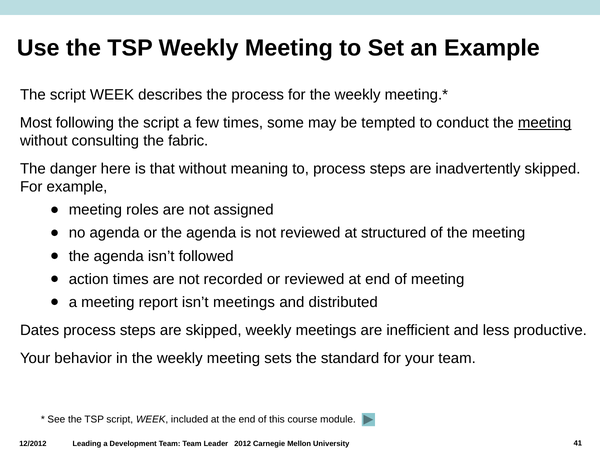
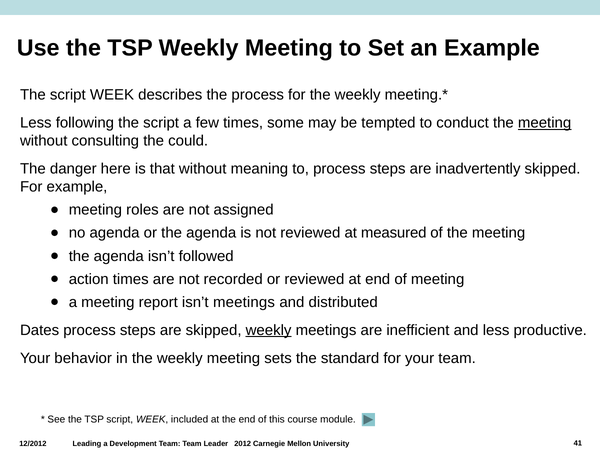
Most at (36, 123): Most -> Less
fabric: fabric -> could
structured: structured -> measured
weekly at (269, 330) underline: none -> present
